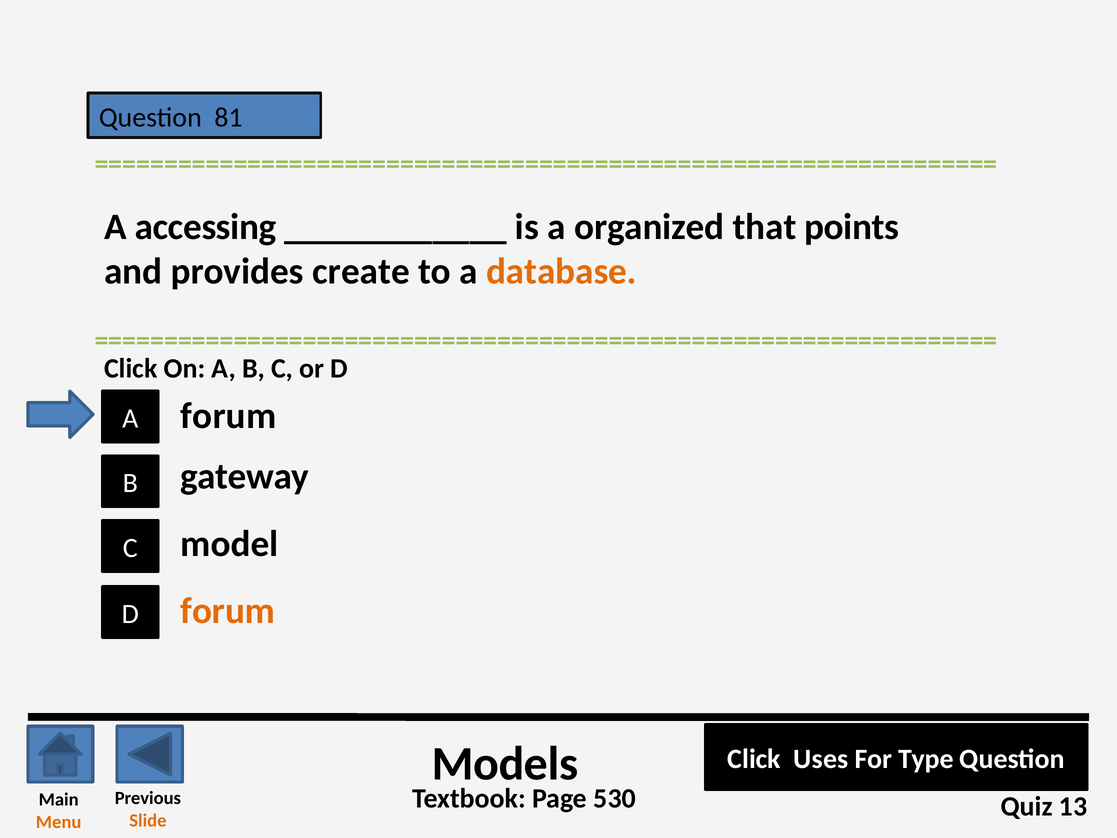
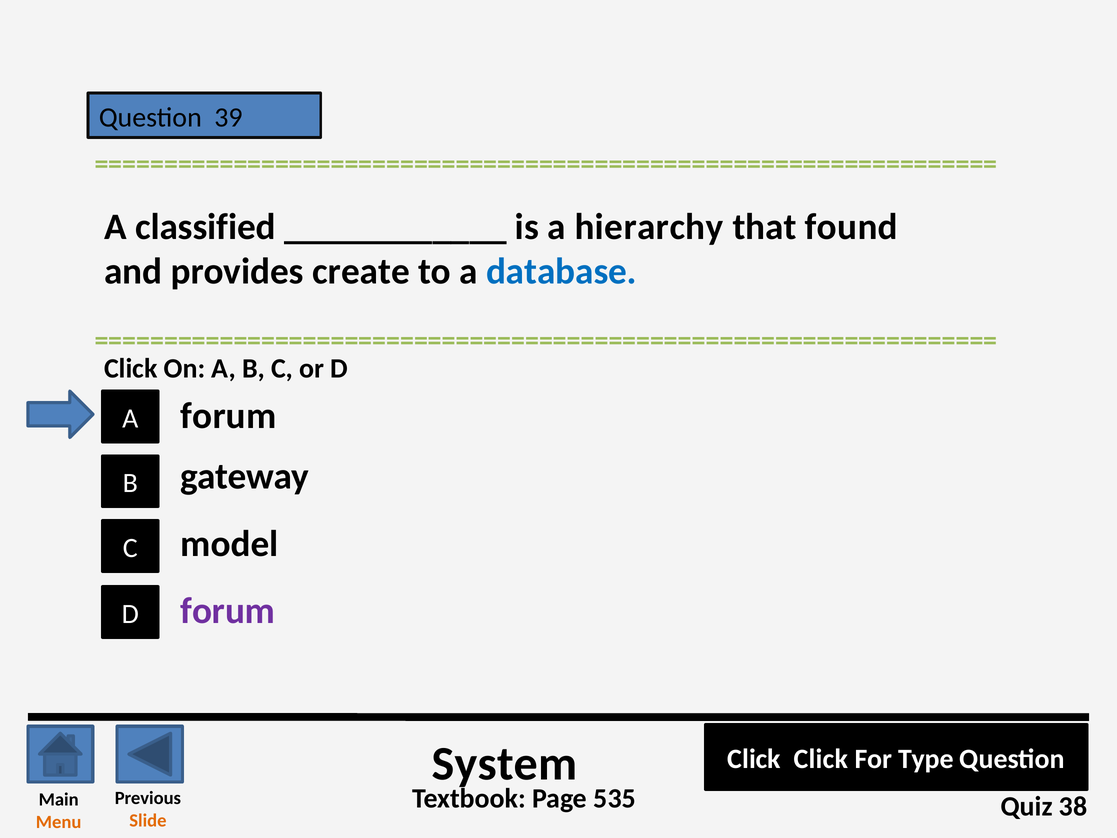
81: 81 -> 39
accessing: accessing -> classified
organized: organized -> hierarchy
points: points -> found
database colour: orange -> blue
forum at (228, 611) colour: orange -> purple
Models: Models -> System
Click Uses: Uses -> Click
530: 530 -> 535
13: 13 -> 38
